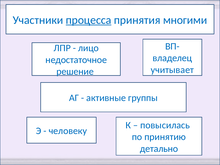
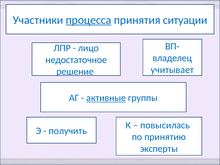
многими: многими -> ситуации
активные underline: none -> present
человеку: человеку -> получить
детально: детально -> эксперты
